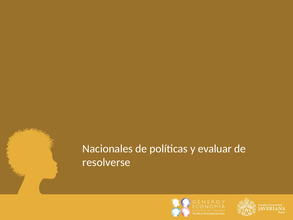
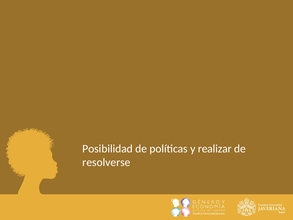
Nacionales: Nacionales -> Posibilidad
evaluar: evaluar -> realizar
